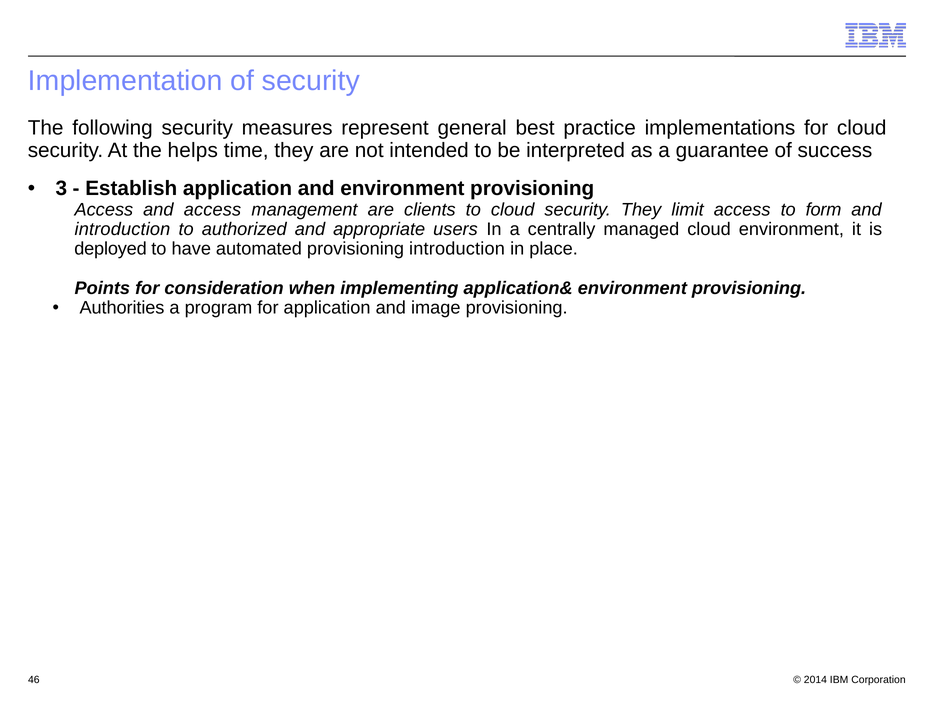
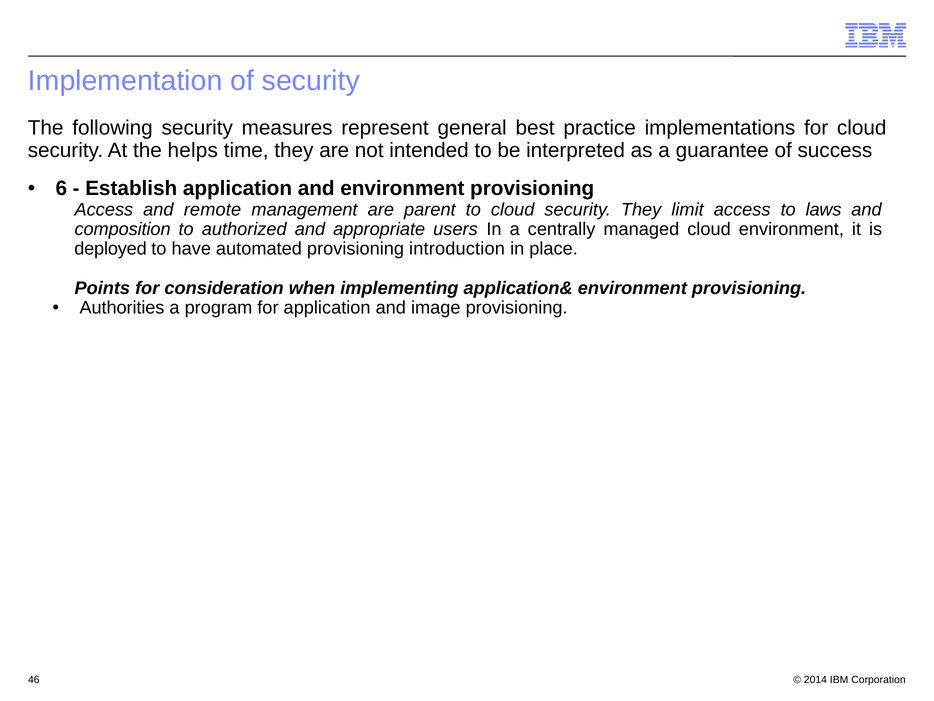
3: 3 -> 6
and access: access -> remote
clients: clients -> parent
form: form -> laws
introduction at (122, 229): introduction -> composition
